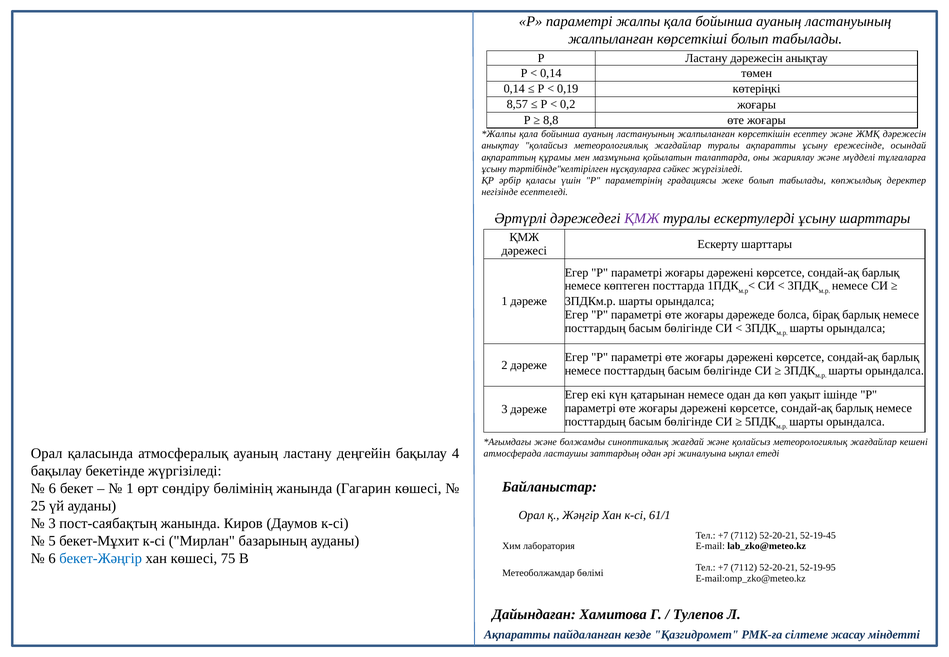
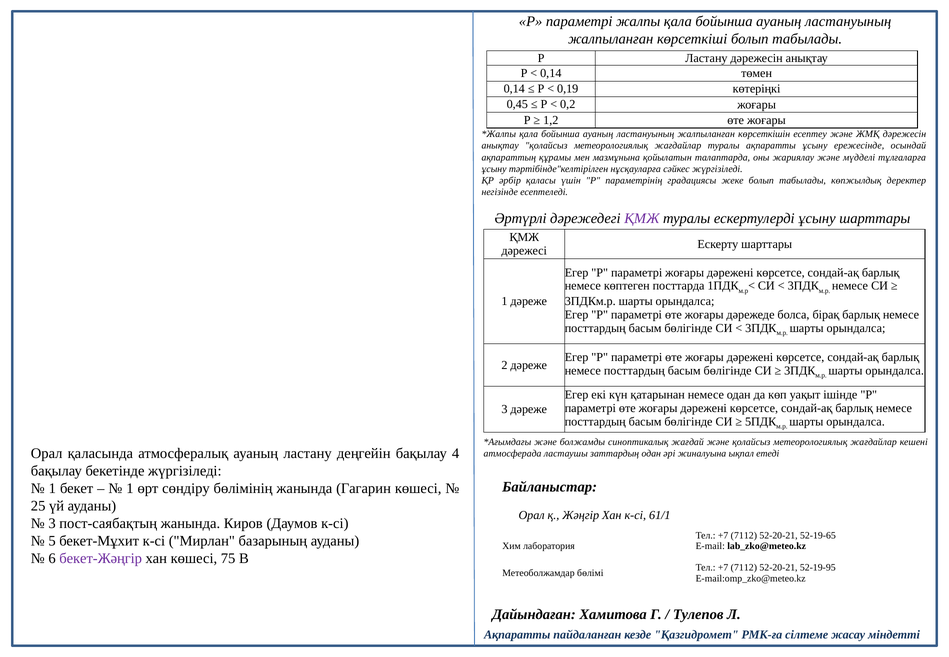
8,57: 8,57 -> 0,45
8,8: 8,8 -> 1,2
6 at (52, 489): 6 -> 1
52-19-45: 52-19-45 -> 52-19-65
бекет-Жәңгір colour: blue -> purple
